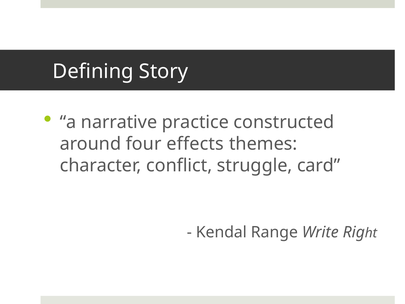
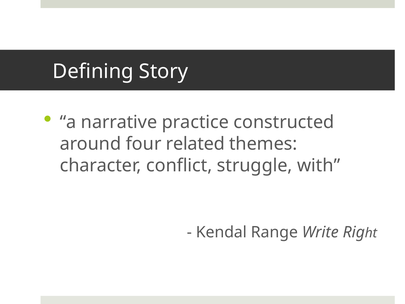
effects: effects -> related
card: card -> with
